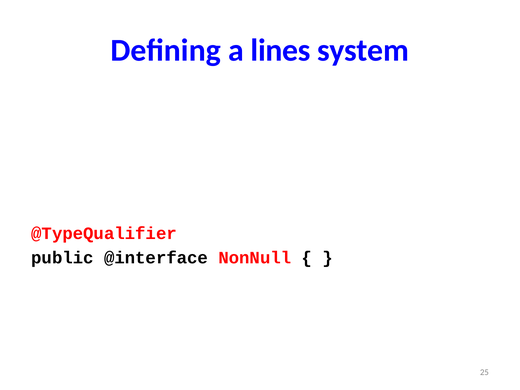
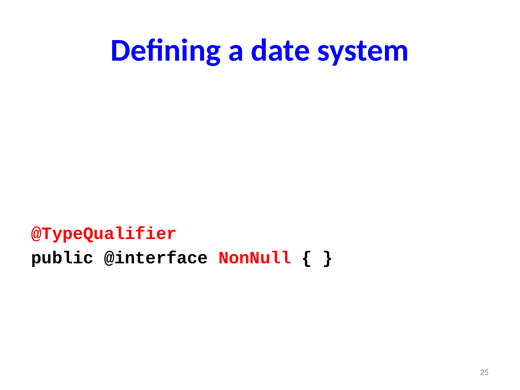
lines: lines -> date
